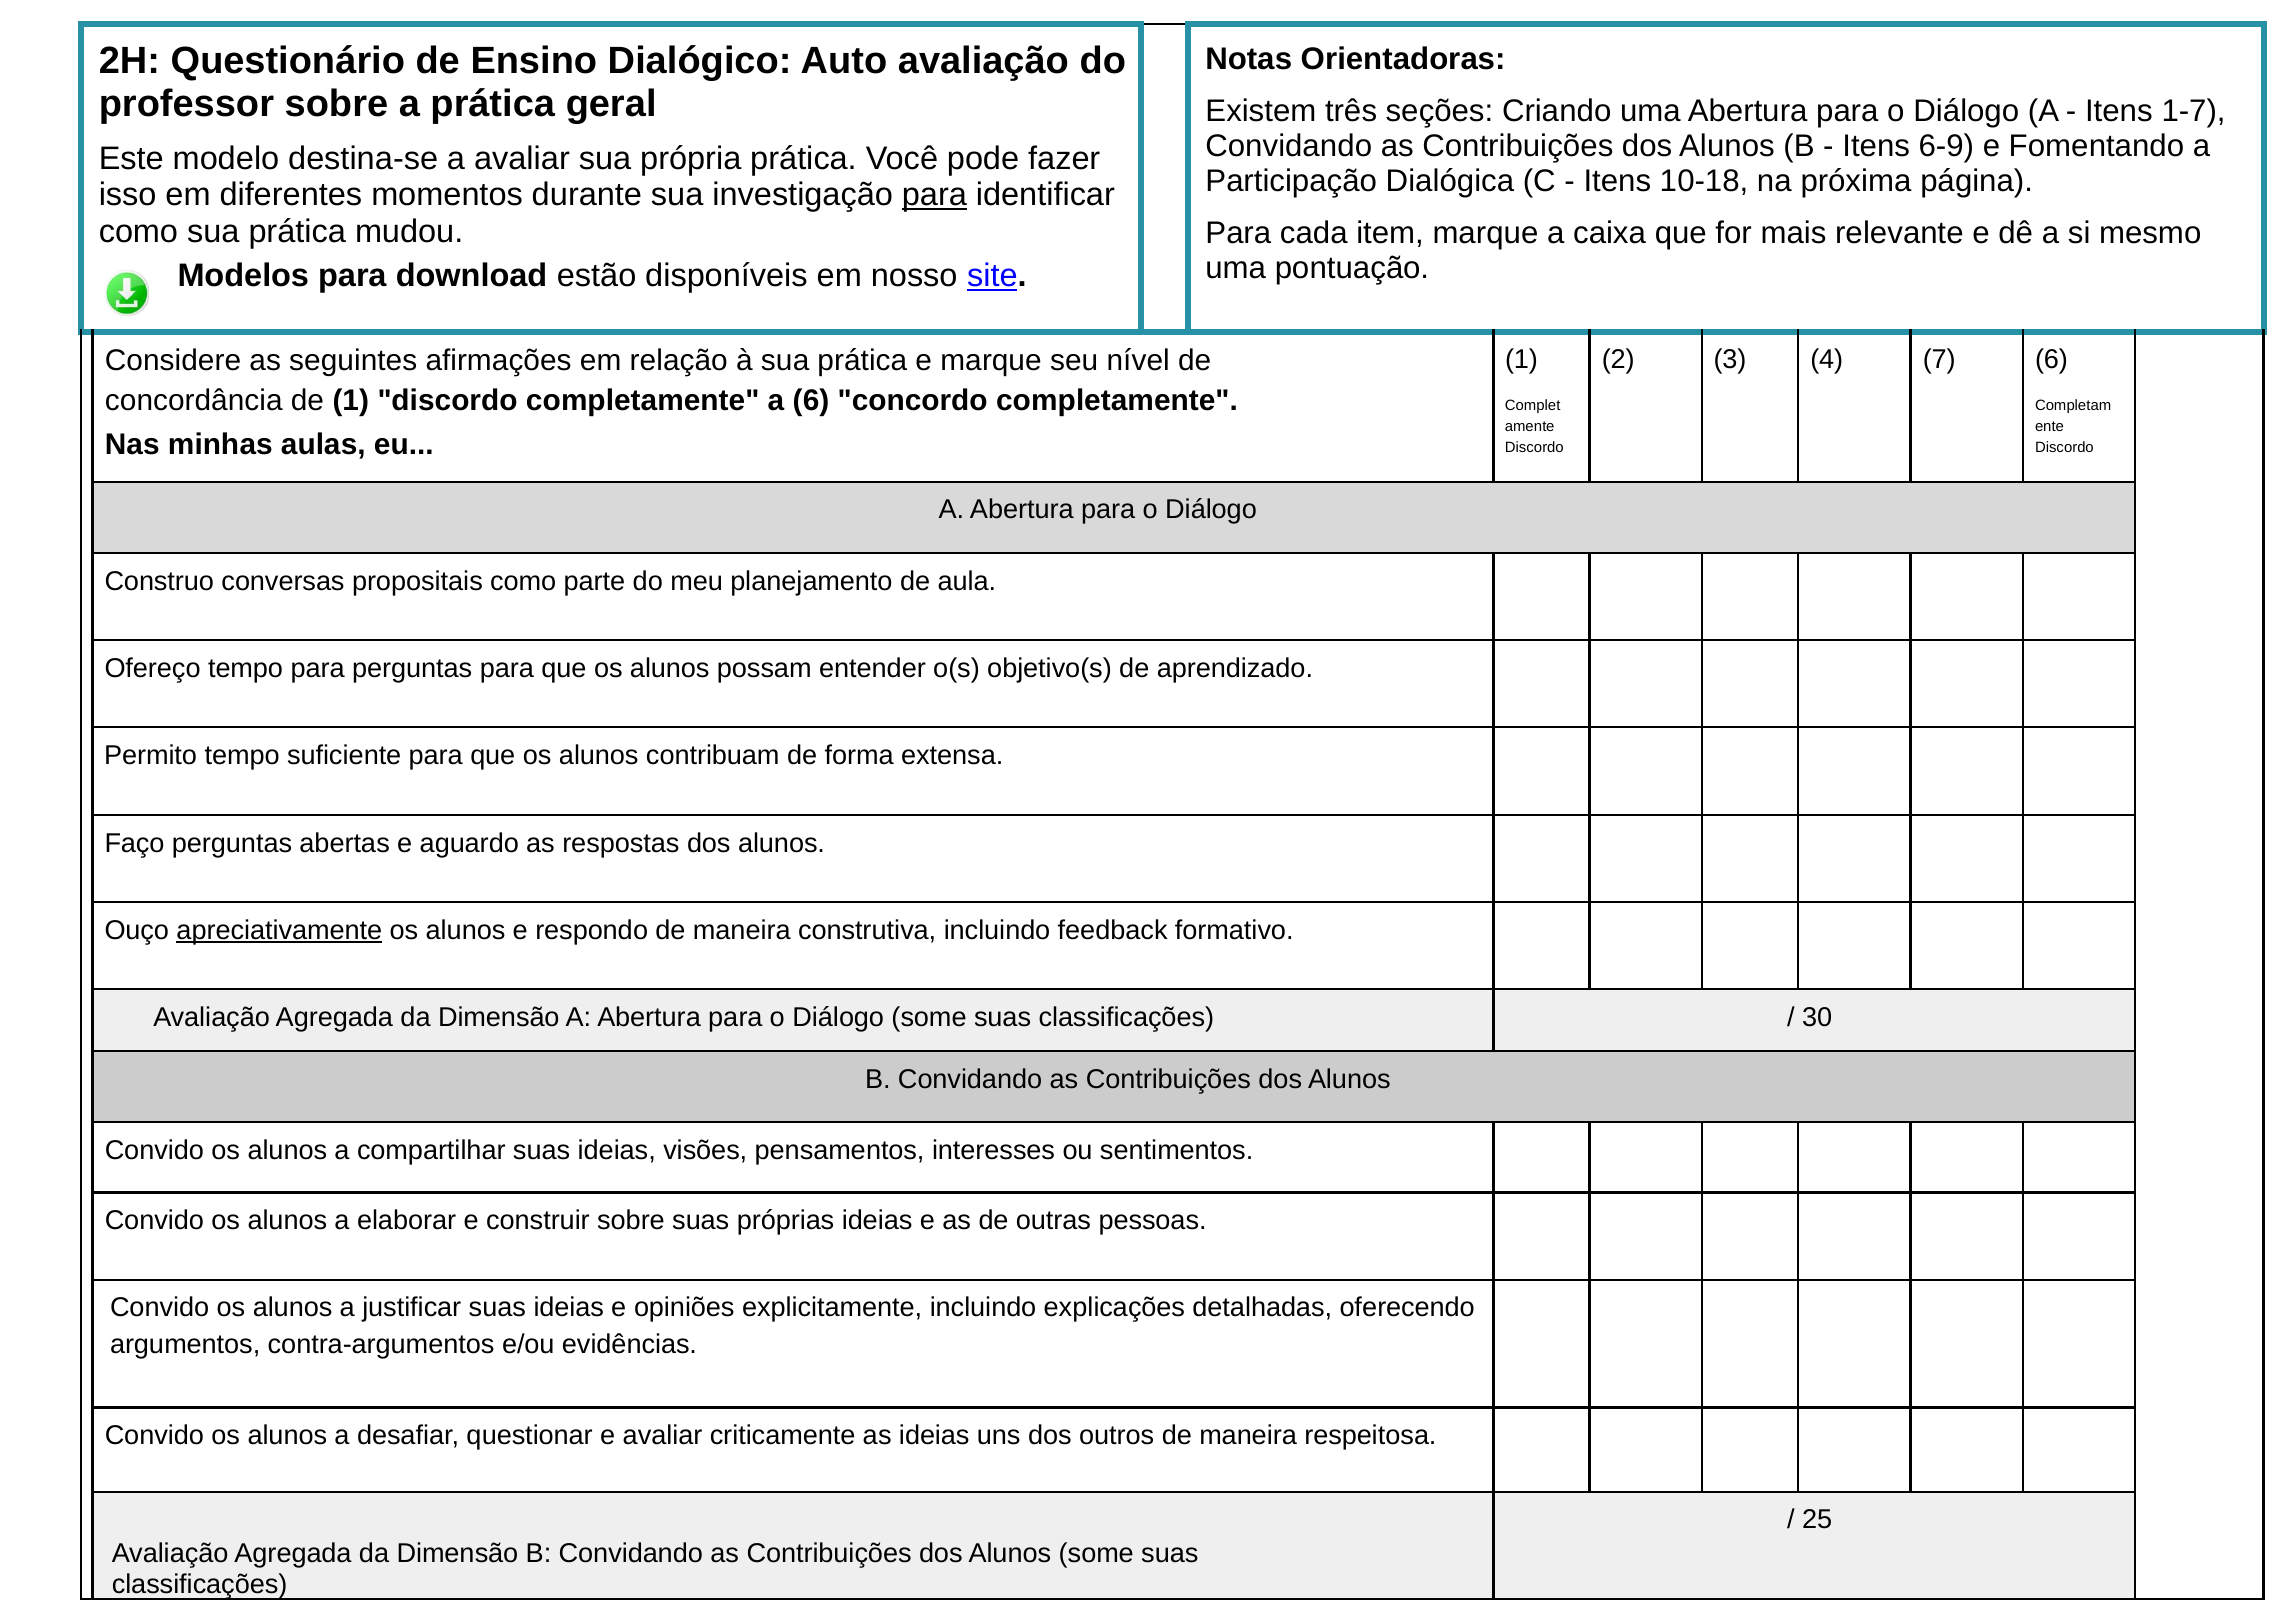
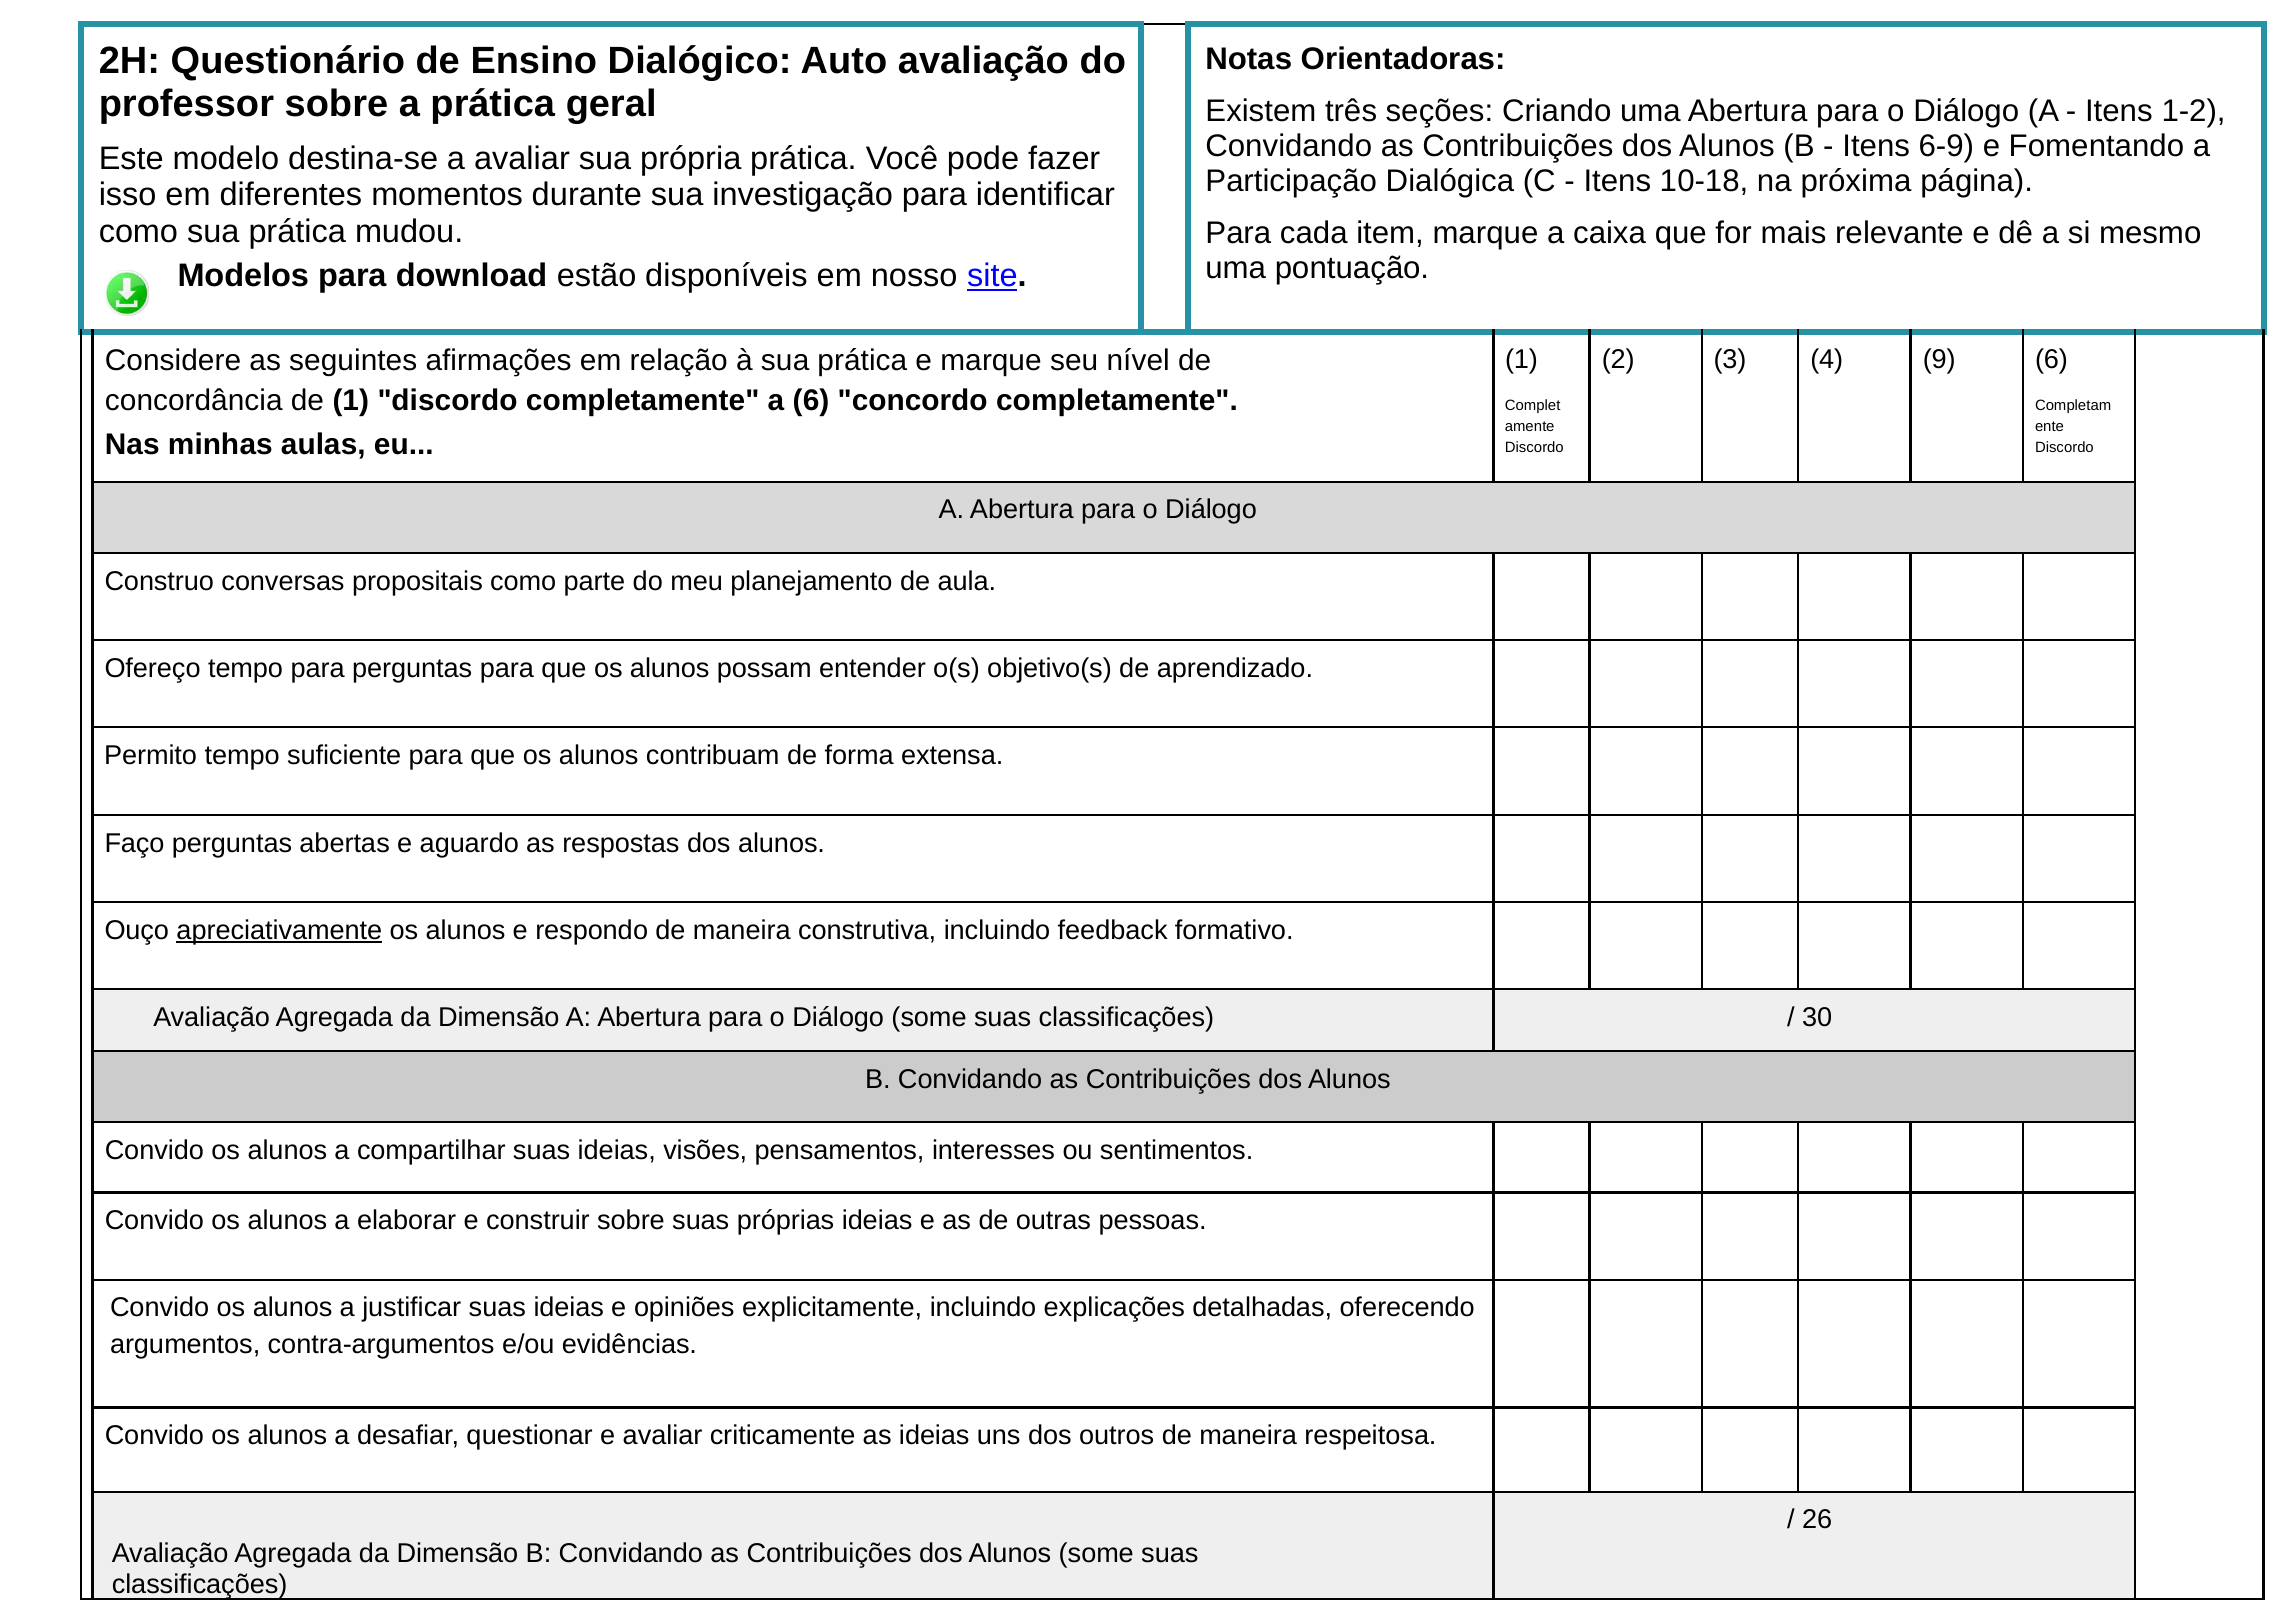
1-7: 1-7 -> 1-2
para at (934, 195) underline: present -> none
7: 7 -> 9
25: 25 -> 26
